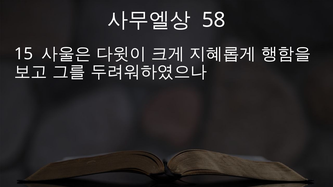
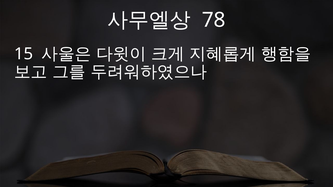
58: 58 -> 78
